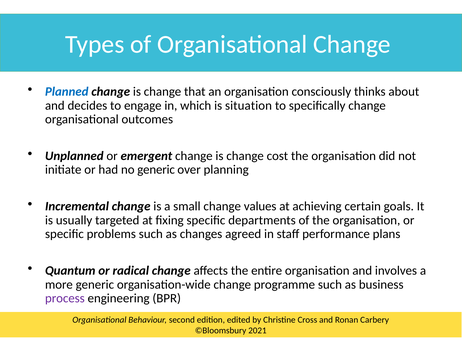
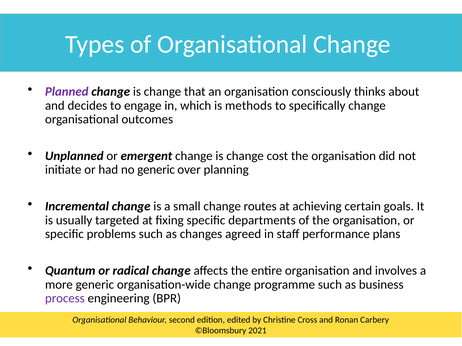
Planned colour: blue -> purple
situation: situation -> methods
values: values -> routes
